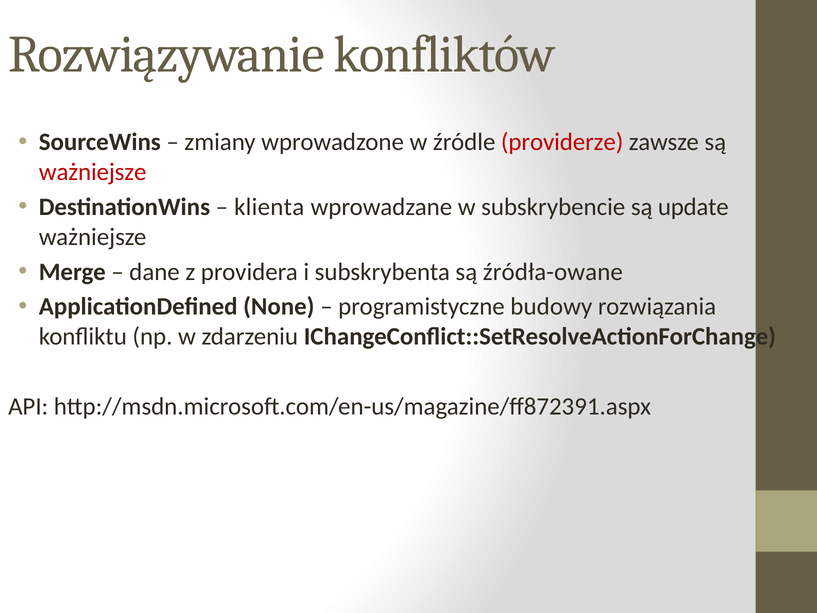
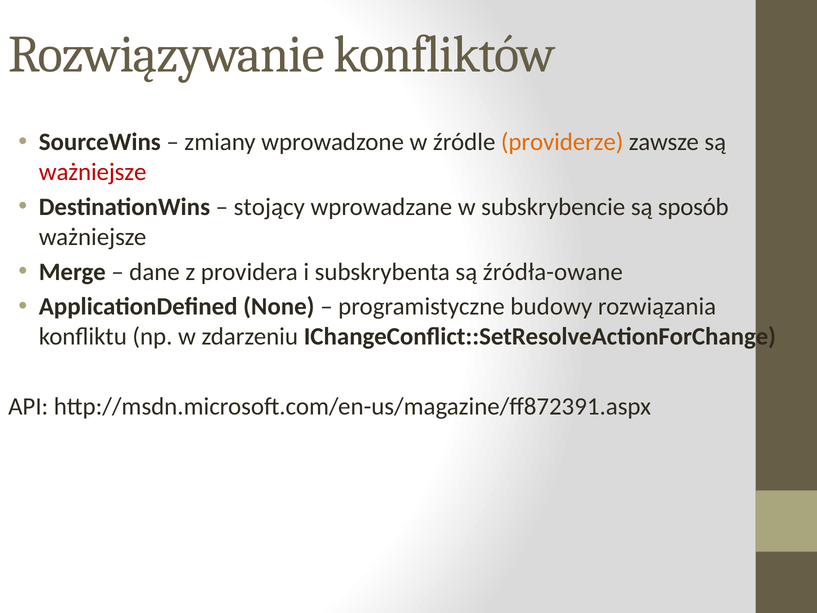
providerze colour: red -> orange
klienta: klienta -> stojący
update: update -> sposób
